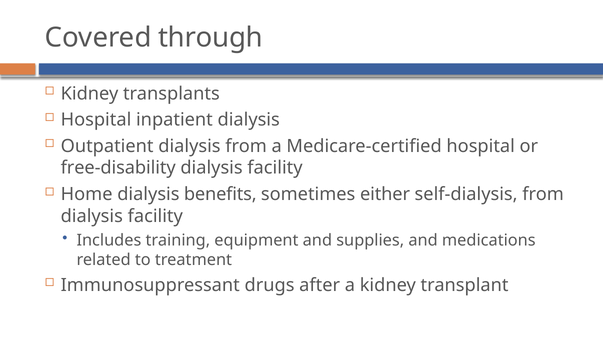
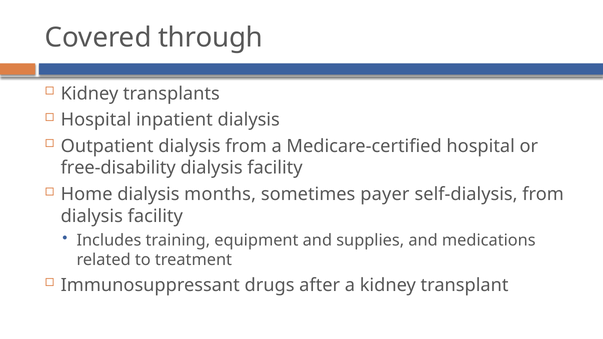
benefits: benefits -> months
either: either -> payer
